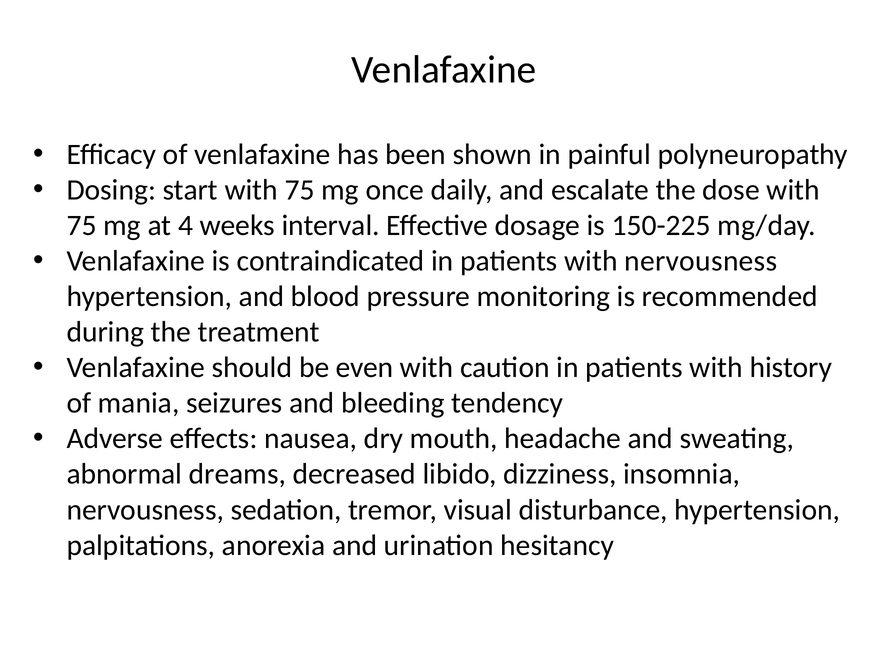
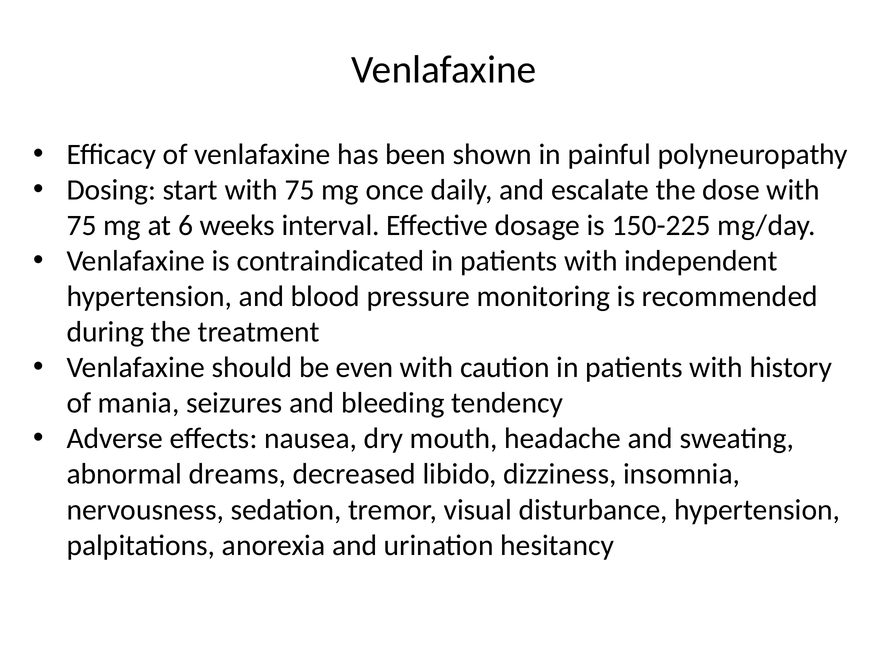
4: 4 -> 6
with nervousness: nervousness -> independent
